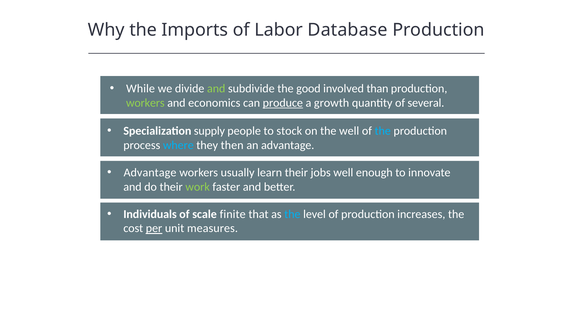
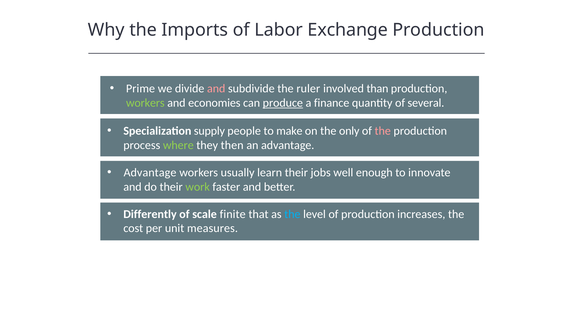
Database: Database -> Exchange
While: While -> Prime
and at (216, 89) colour: light green -> pink
good: good -> ruler
economics: economics -> economies
growth: growth -> finance
stock: stock -> make
the well: well -> only
the at (383, 131) colour: light blue -> pink
where colour: light blue -> light green
Individuals: Individuals -> Differently
per underline: present -> none
